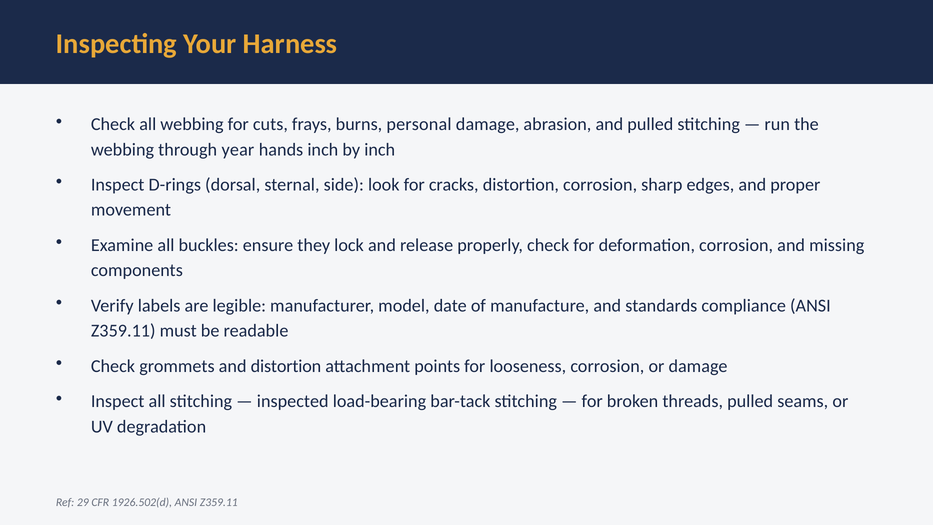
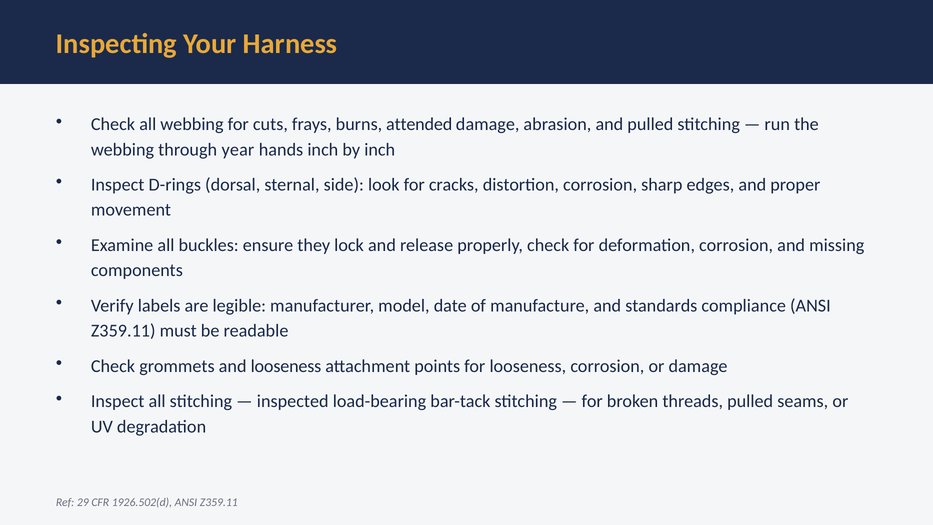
personal: personal -> attended
and distortion: distortion -> looseness
